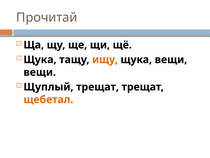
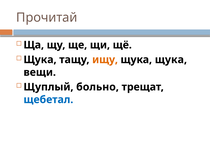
щука вещи: вещи -> щука
Щуплый трещат: трещат -> больно
щебетал colour: orange -> blue
